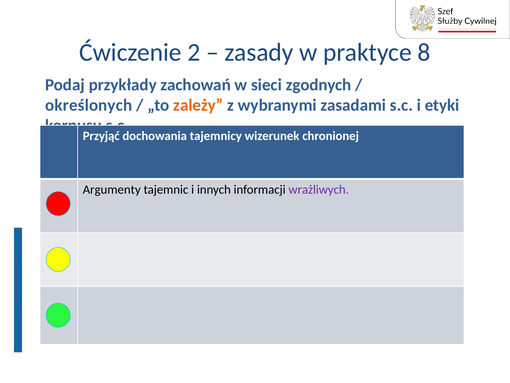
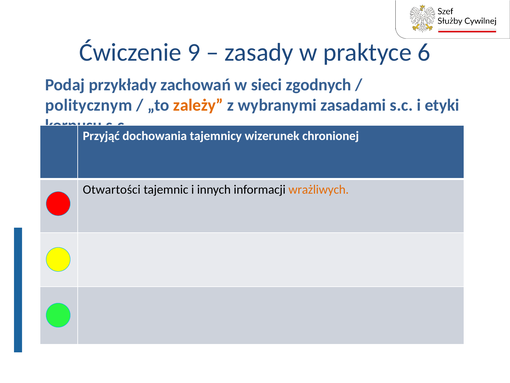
2: 2 -> 9
8: 8 -> 6
określonych: określonych -> politycznym
Argumenty: Argumenty -> Otwartości
wrażliwych colour: purple -> orange
